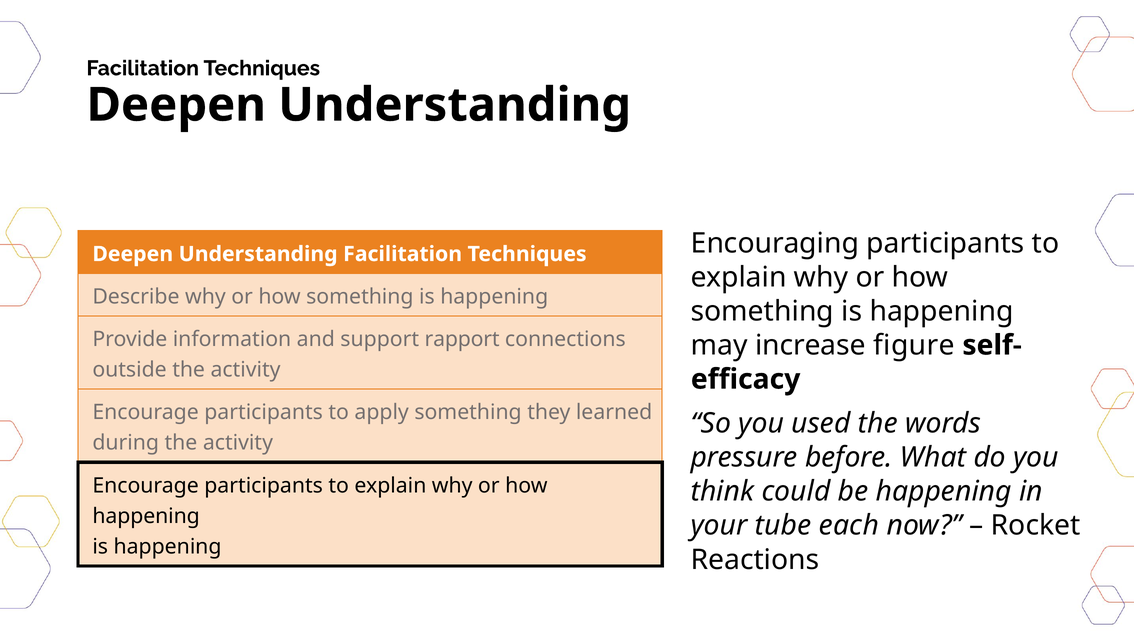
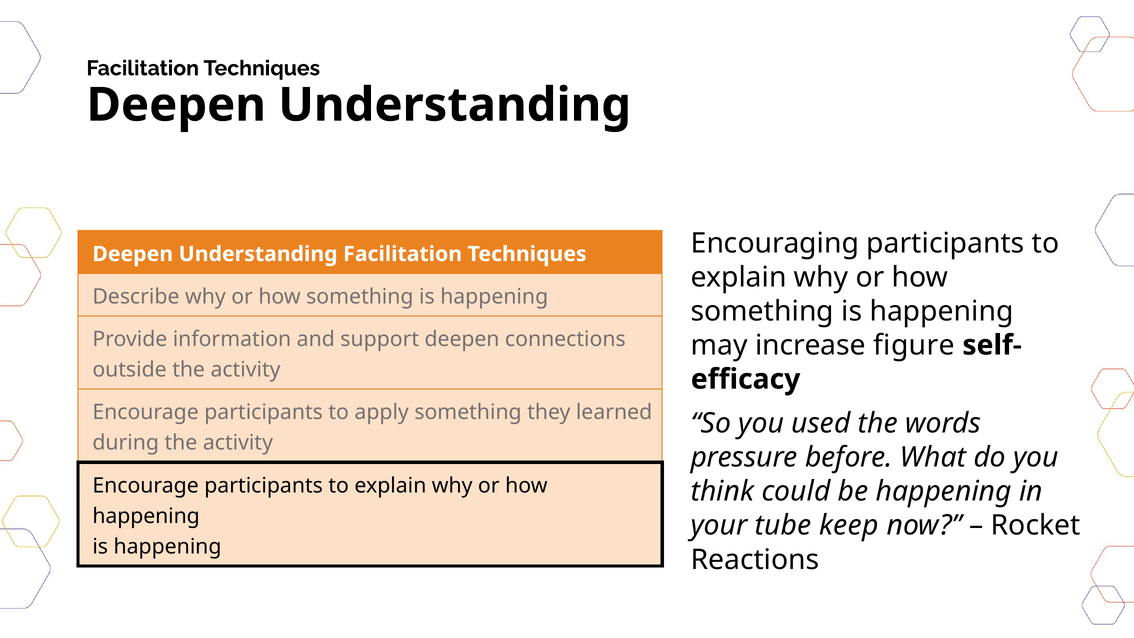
support rapport: rapport -> deepen
each: each -> keep
